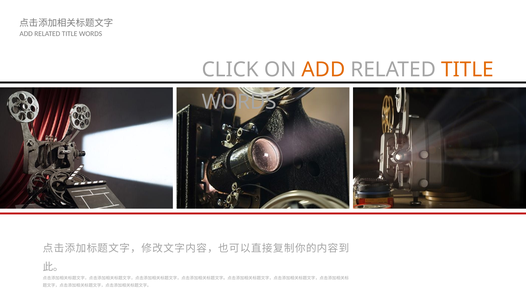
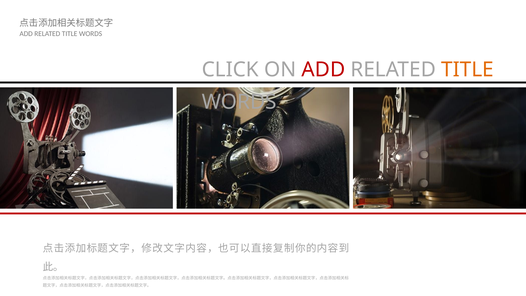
ADD at (323, 70) colour: orange -> red
